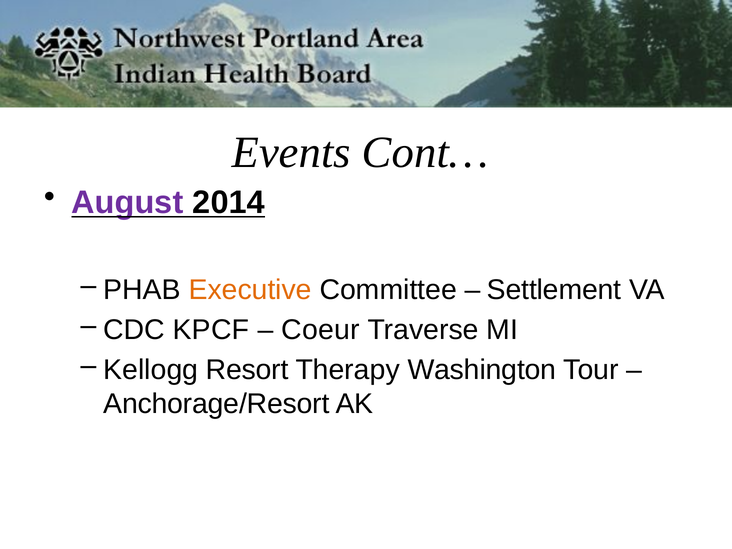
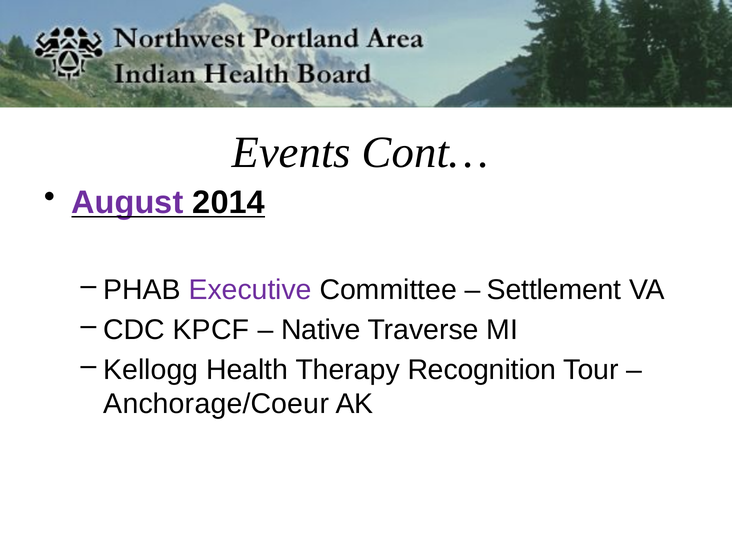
Executive colour: orange -> purple
Coeur: Coeur -> Native
Resort: Resort -> Health
Washington: Washington -> Recognition
Anchorage/Resort: Anchorage/Resort -> Anchorage/Coeur
